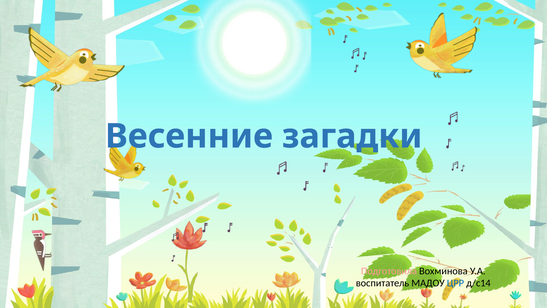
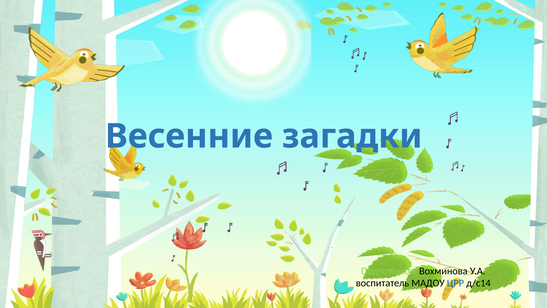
Подготовила colour: pink -> light green
